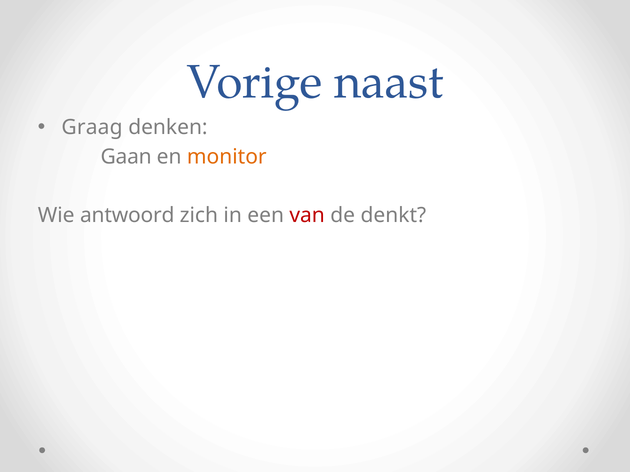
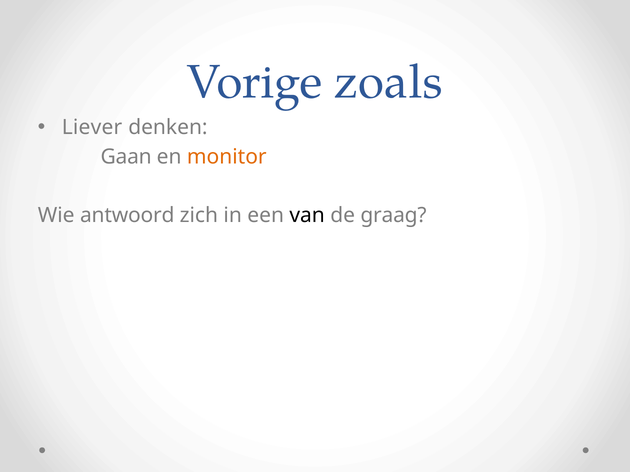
naast: naast -> zoals
Graag: Graag -> Liever
van colour: red -> black
denkt: denkt -> graag
